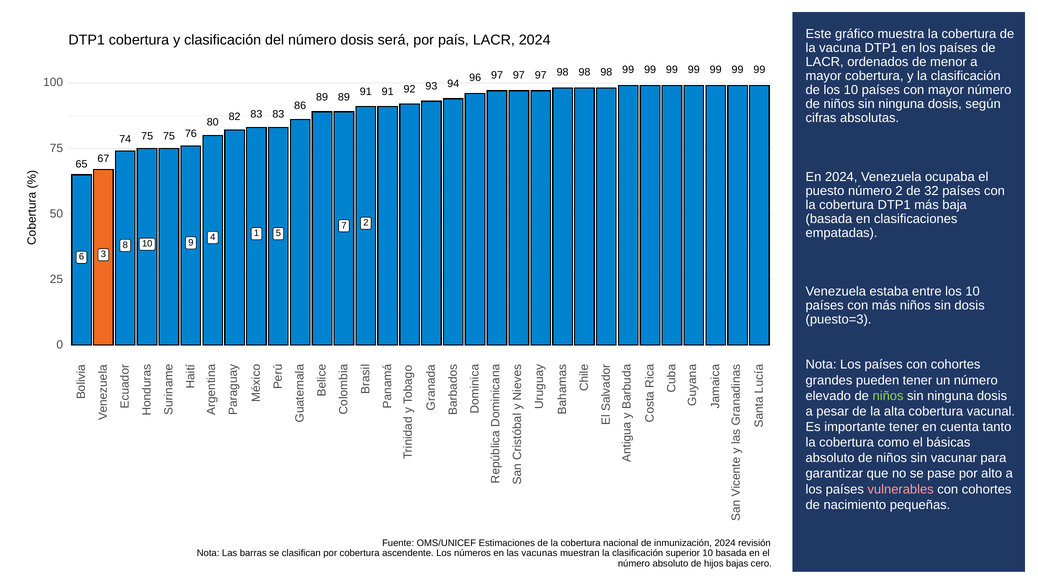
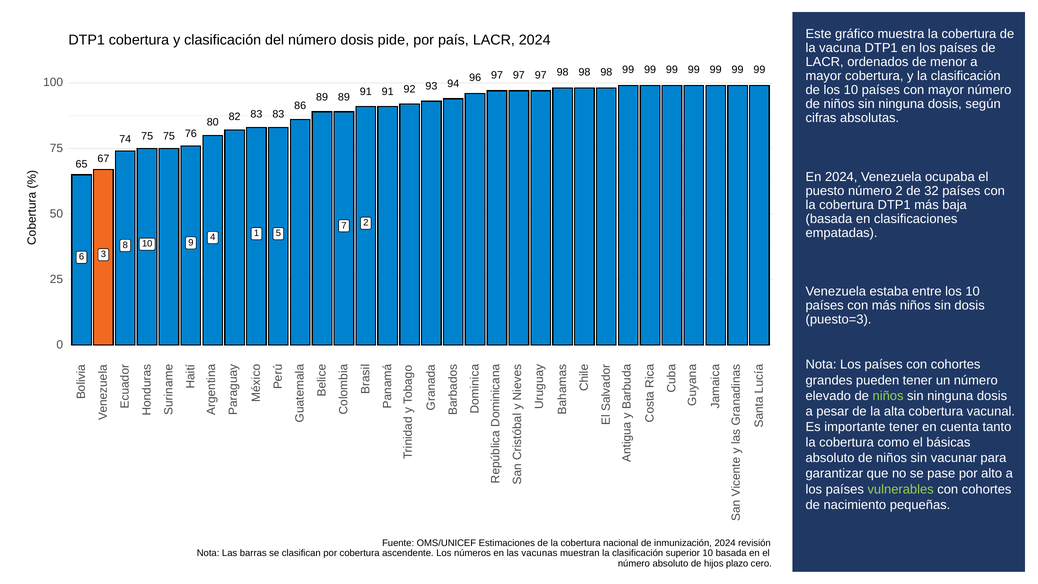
será: será -> pide
vulnerables colour: pink -> light green
bajas: bajas -> plazo
